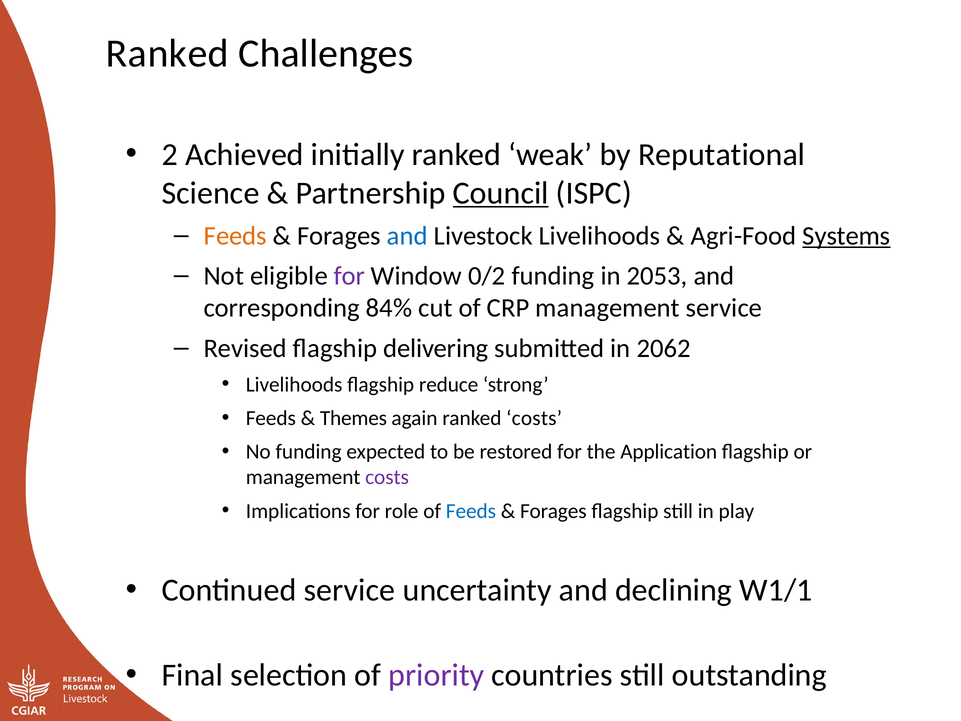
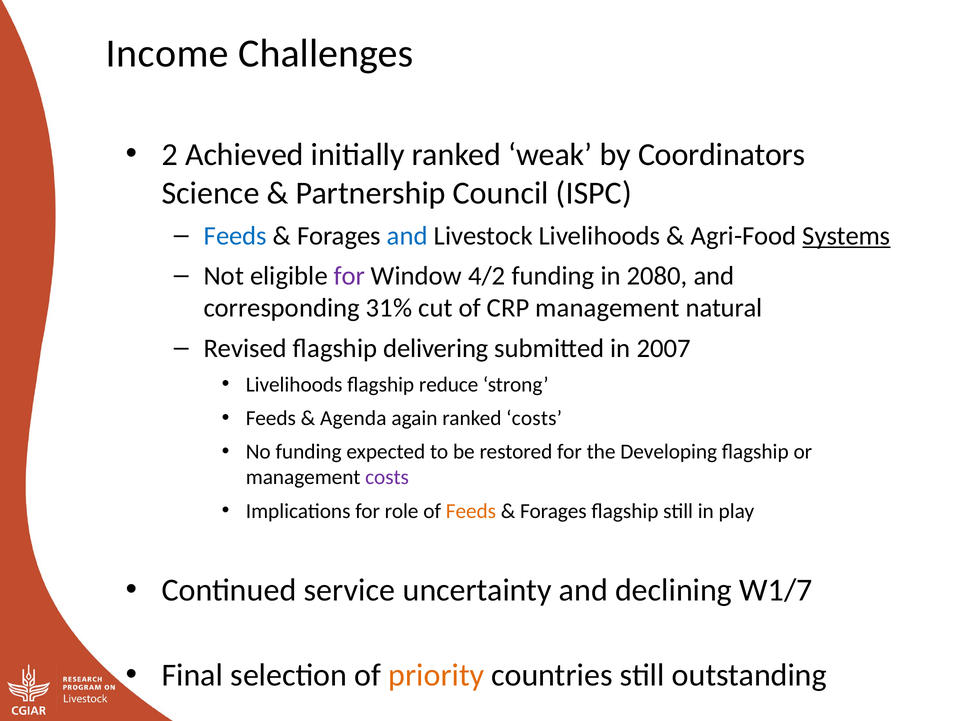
Ranked at (167, 53): Ranked -> Income
Reputational: Reputational -> Coordinators
Council underline: present -> none
Feeds at (235, 236) colour: orange -> blue
0/2: 0/2 -> 4/2
2053: 2053 -> 2080
84%: 84% -> 31%
management service: service -> natural
2062: 2062 -> 2007
Themes: Themes -> Agenda
Application: Application -> Developing
Feeds at (471, 511) colour: blue -> orange
W1/1: W1/1 -> W1/7
priority colour: purple -> orange
